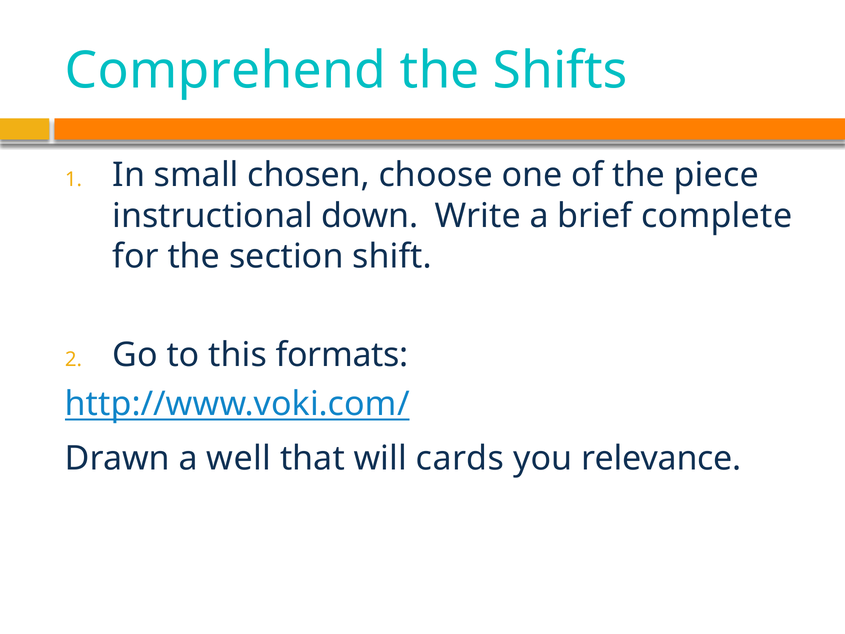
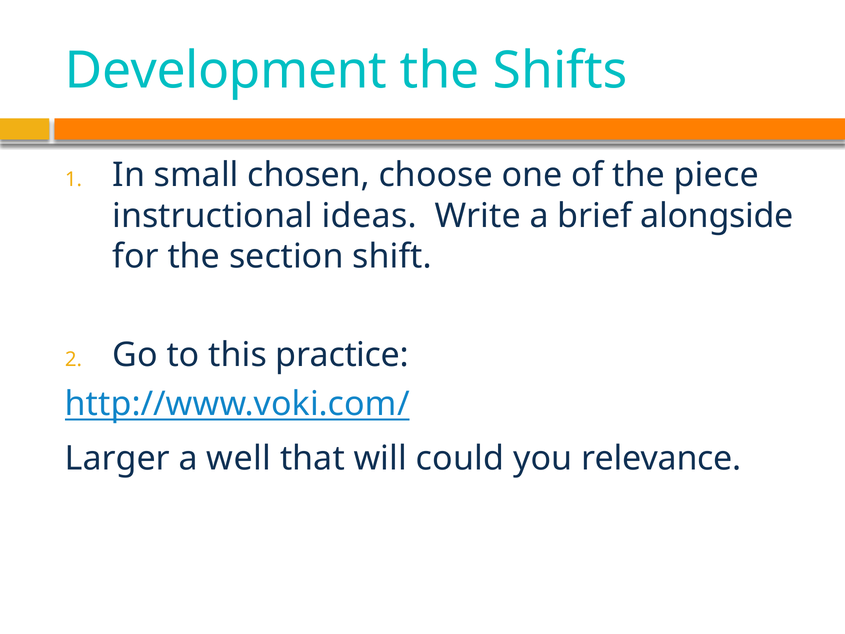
Comprehend: Comprehend -> Development
down: down -> ideas
complete: complete -> alongside
formats: formats -> practice
Drawn: Drawn -> Larger
cards: cards -> could
